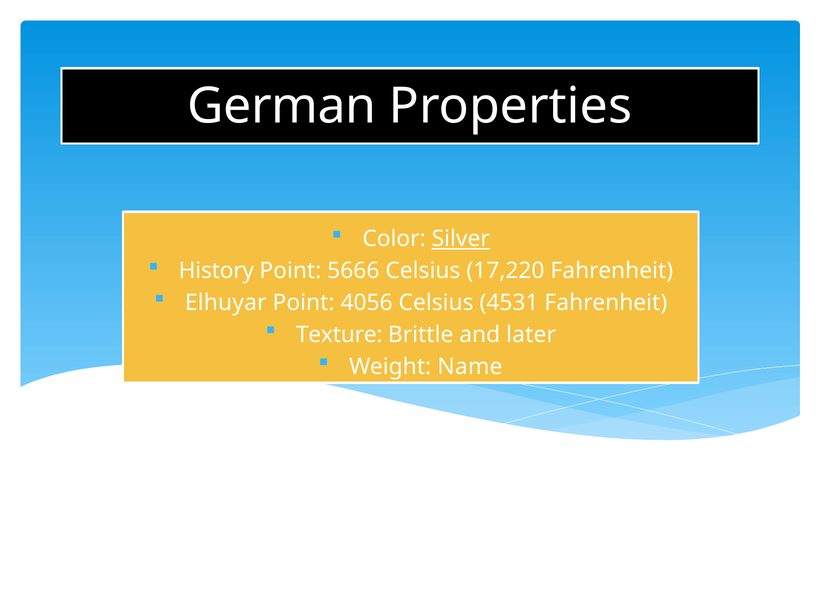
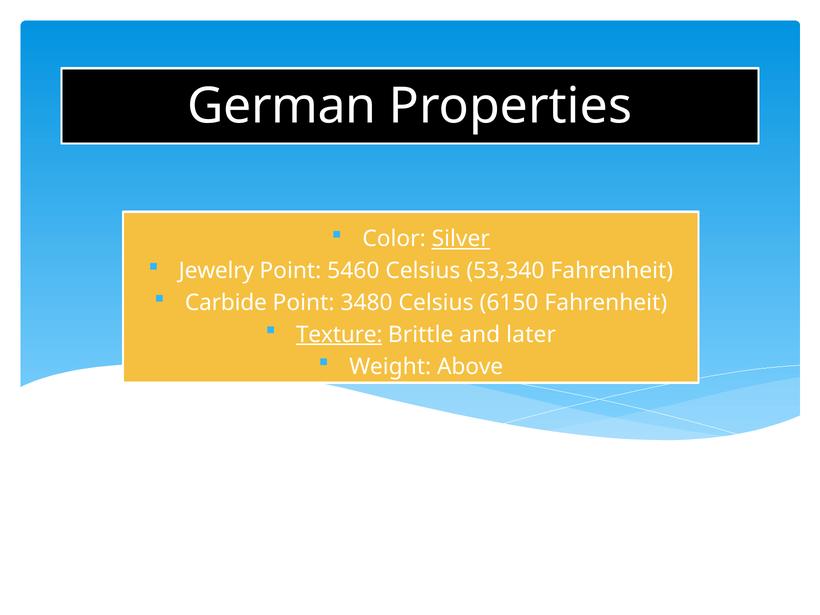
History: History -> Jewelry
5666: 5666 -> 5460
17,220: 17,220 -> 53,340
Elhuyar: Elhuyar -> Carbide
4056: 4056 -> 3480
4531: 4531 -> 6150
Texture underline: none -> present
Name: Name -> Above
